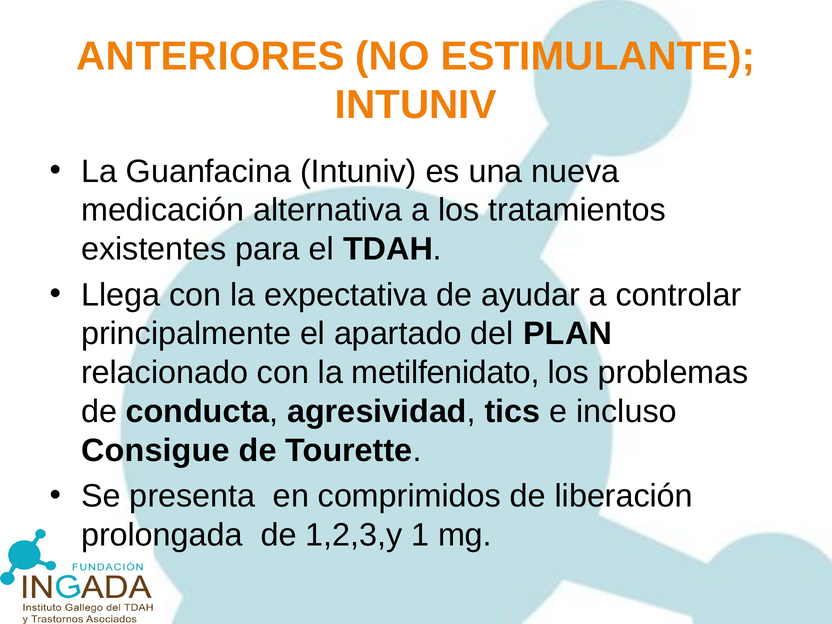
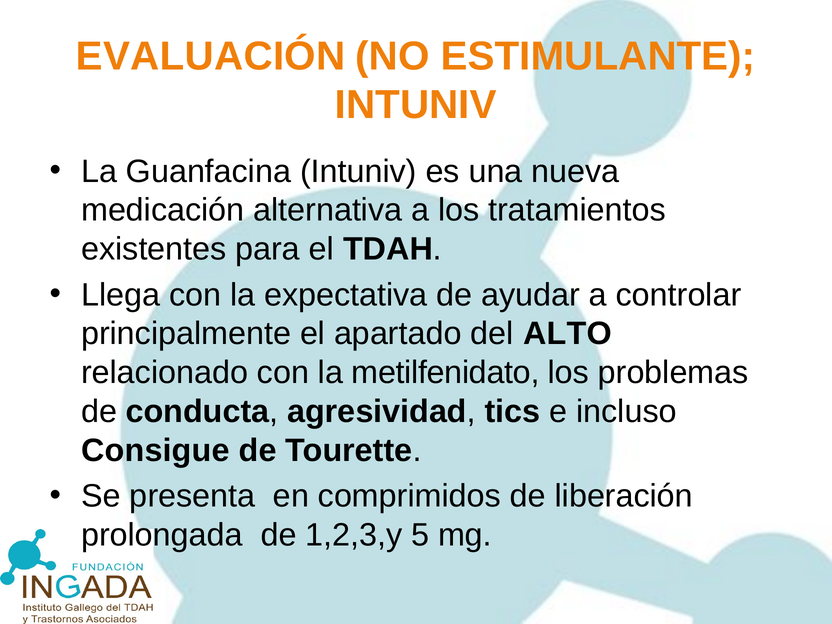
ANTERIORES: ANTERIORES -> EVALUACIÓN
PLAN: PLAN -> ALTO
1: 1 -> 5
